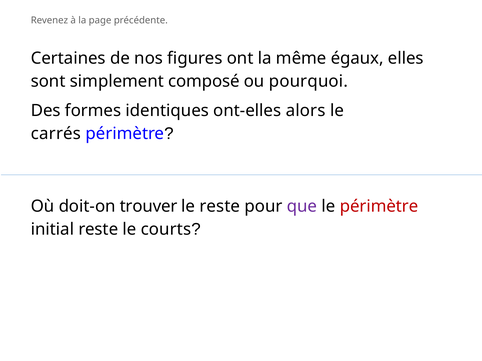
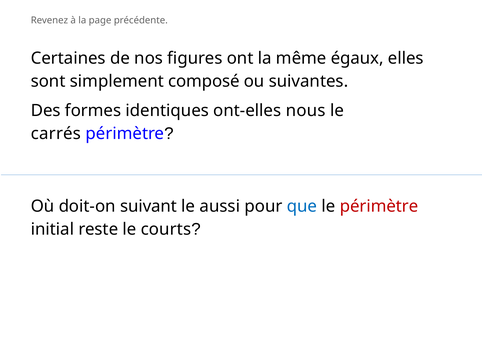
pourquoi: pourquoi -> suivantes
alors: alors -> nous
trouver: trouver -> suivant
le reste: reste -> aussi
que colour: purple -> blue
